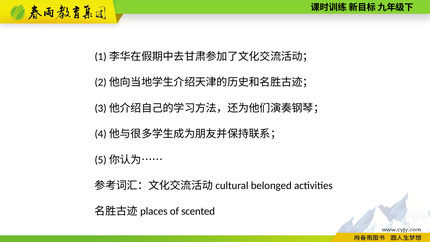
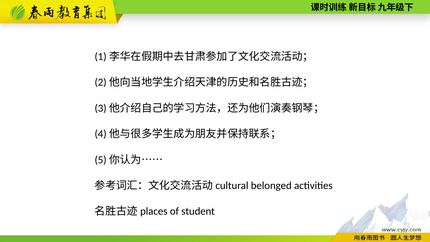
scented: scented -> student
